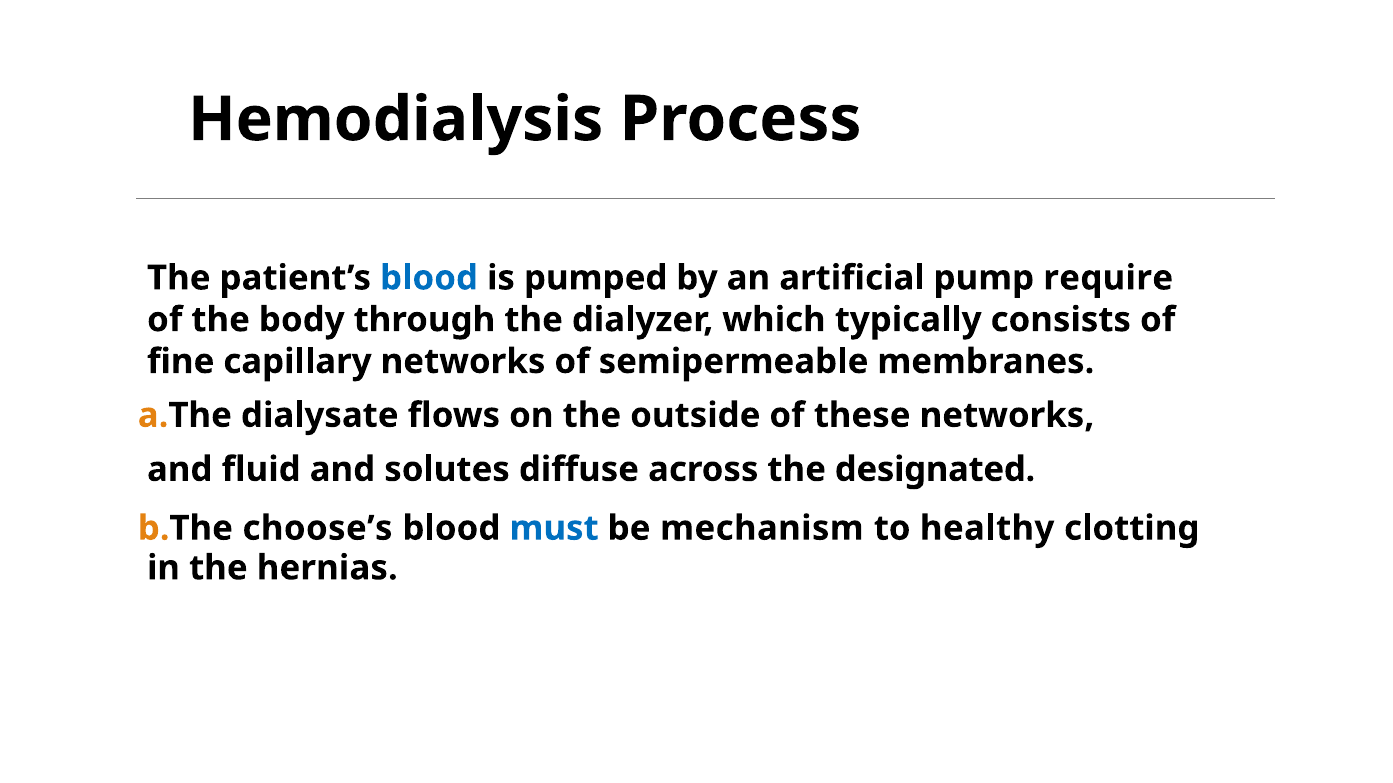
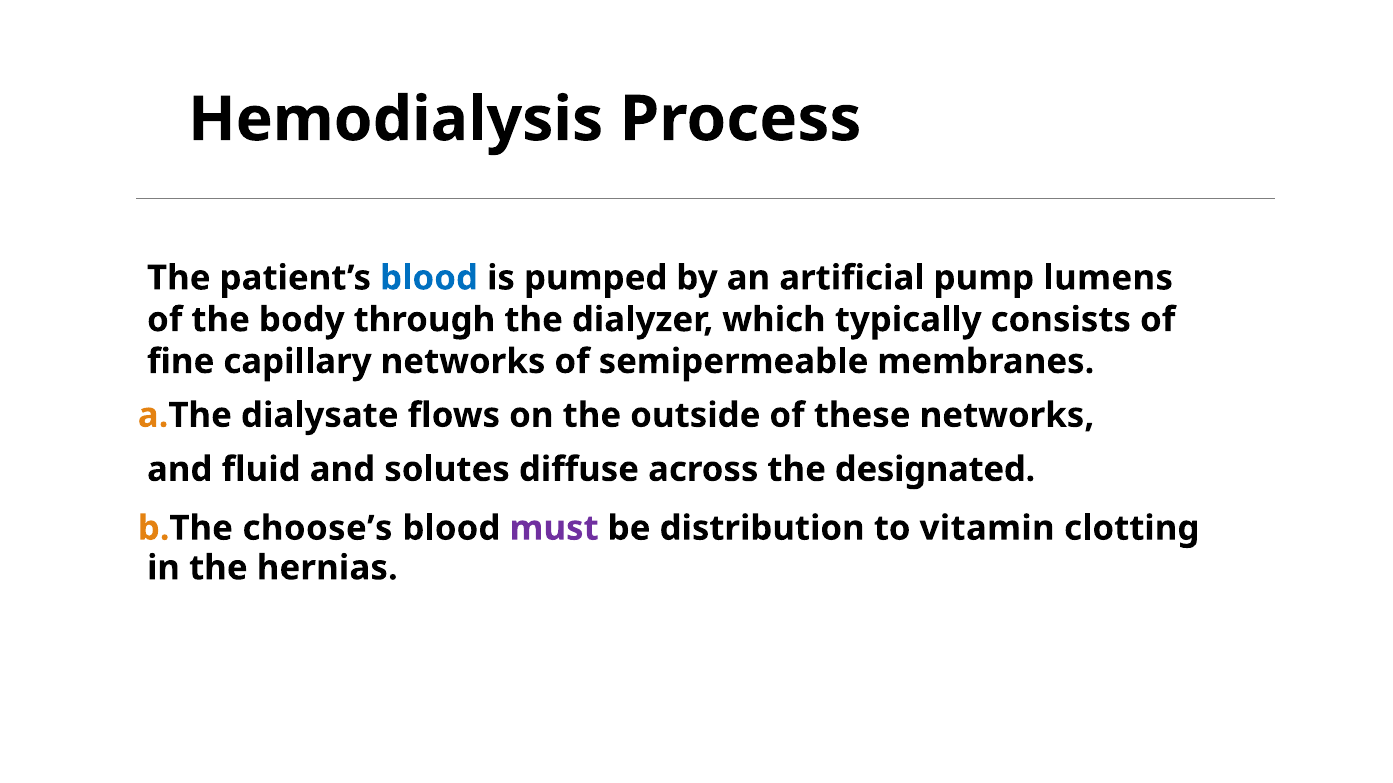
require: require -> lumens
must colour: blue -> purple
mechanism: mechanism -> distribution
healthy: healthy -> vitamin
